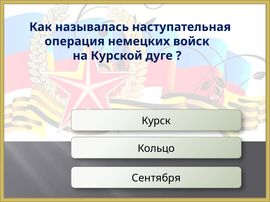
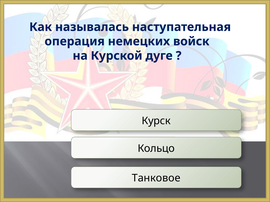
Сентября: Сентября -> Танковое
